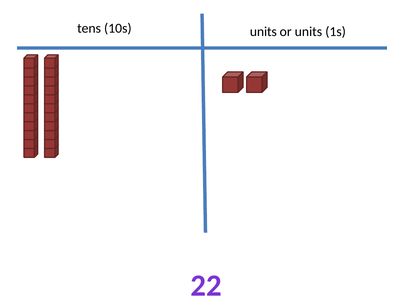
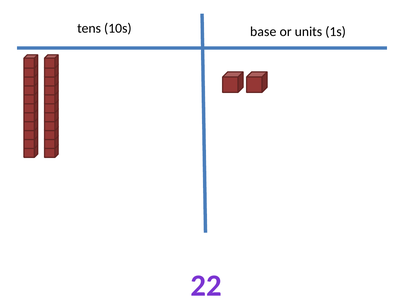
10s units: units -> base
